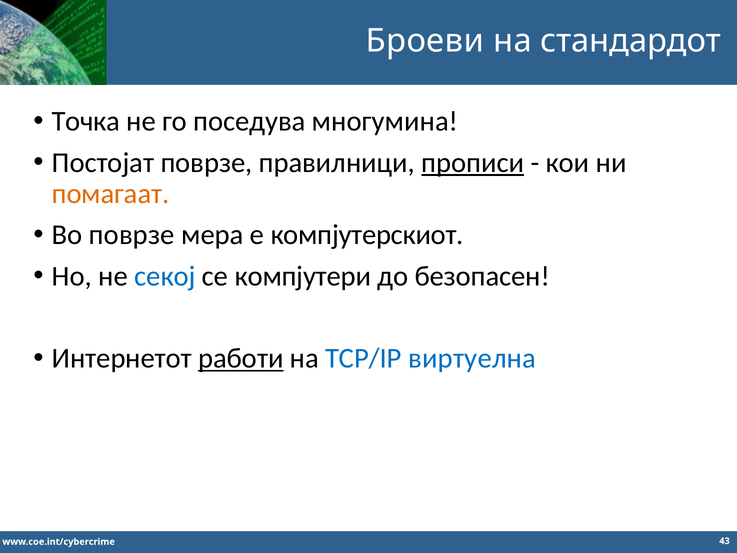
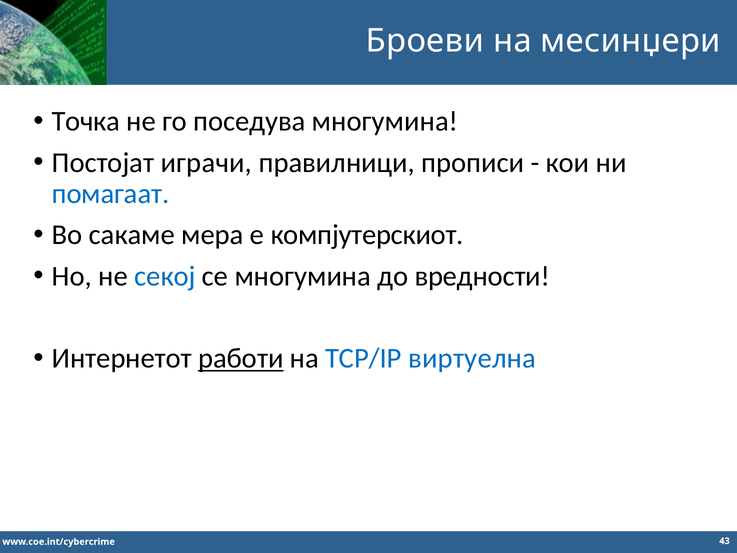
стандардот: стандардот -> месинџери
Постојат поврзе: поврзе -> играчи
прописи underline: present -> none
помагаат colour: orange -> blue
Во поврзе: поврзе -> сакаме
се компјутери: компјутери -> многумина
безопасен: безопасен -> вредности
